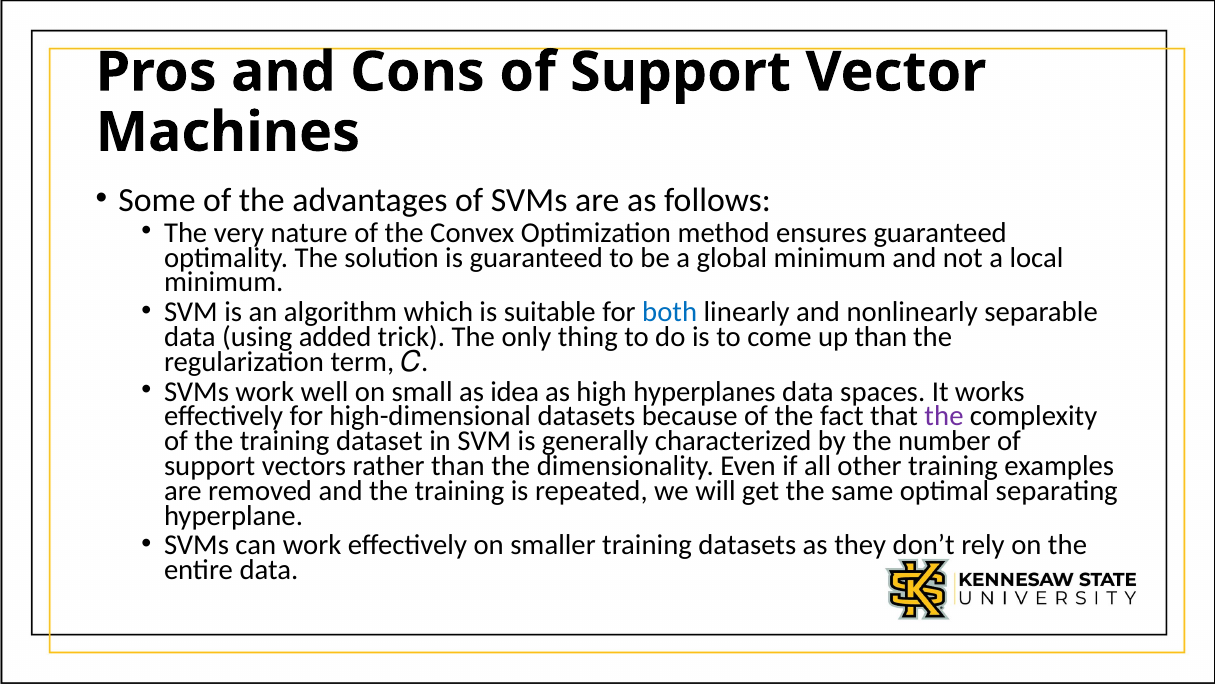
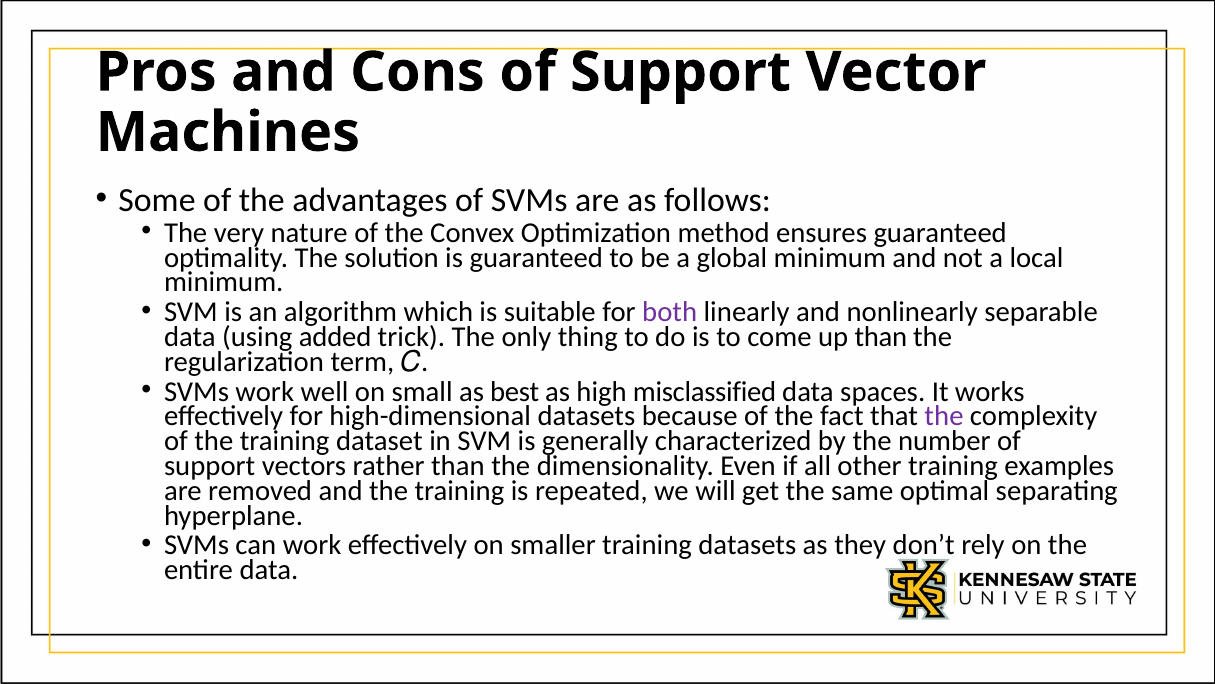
both colour: blue -> purple
idea: idea -> best
hyperplanes: hyperplanes -> misclassified
